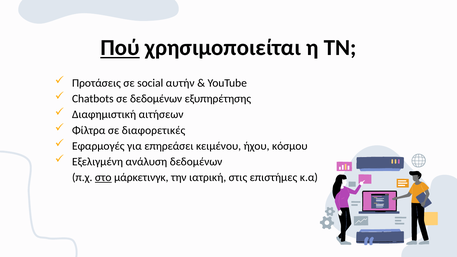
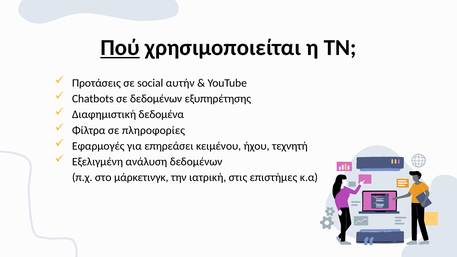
αιτήσεων: αιτήσεων -> δεδομένα
διαφορετικές: διαφορετικές -> πληροφορίες
κόσμου: κόσμου -> τεχνητή
στο underline: present -> none
